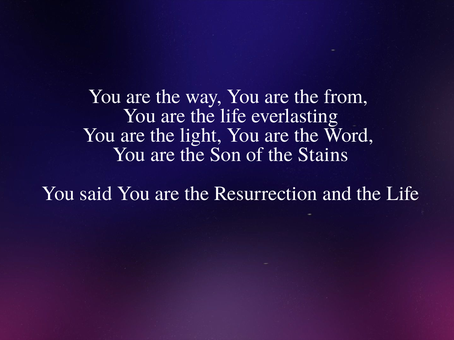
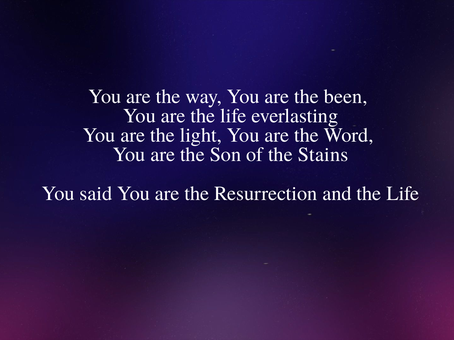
from: from -> been
